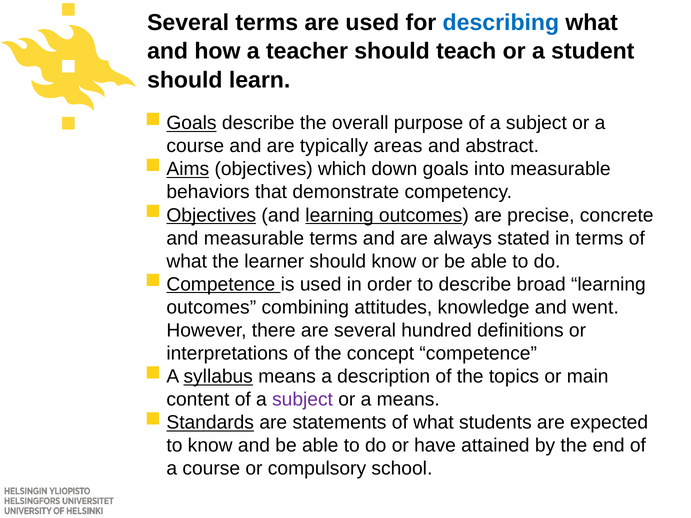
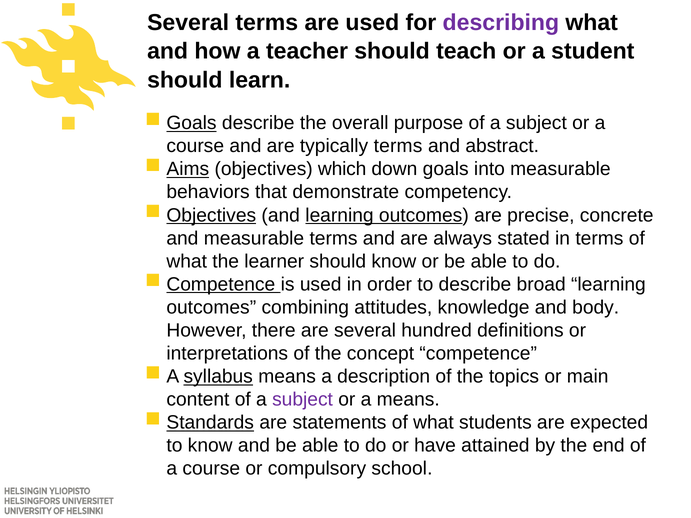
describing colour: blue -> purple
typically areas: areas -> terms
went: went -> body
